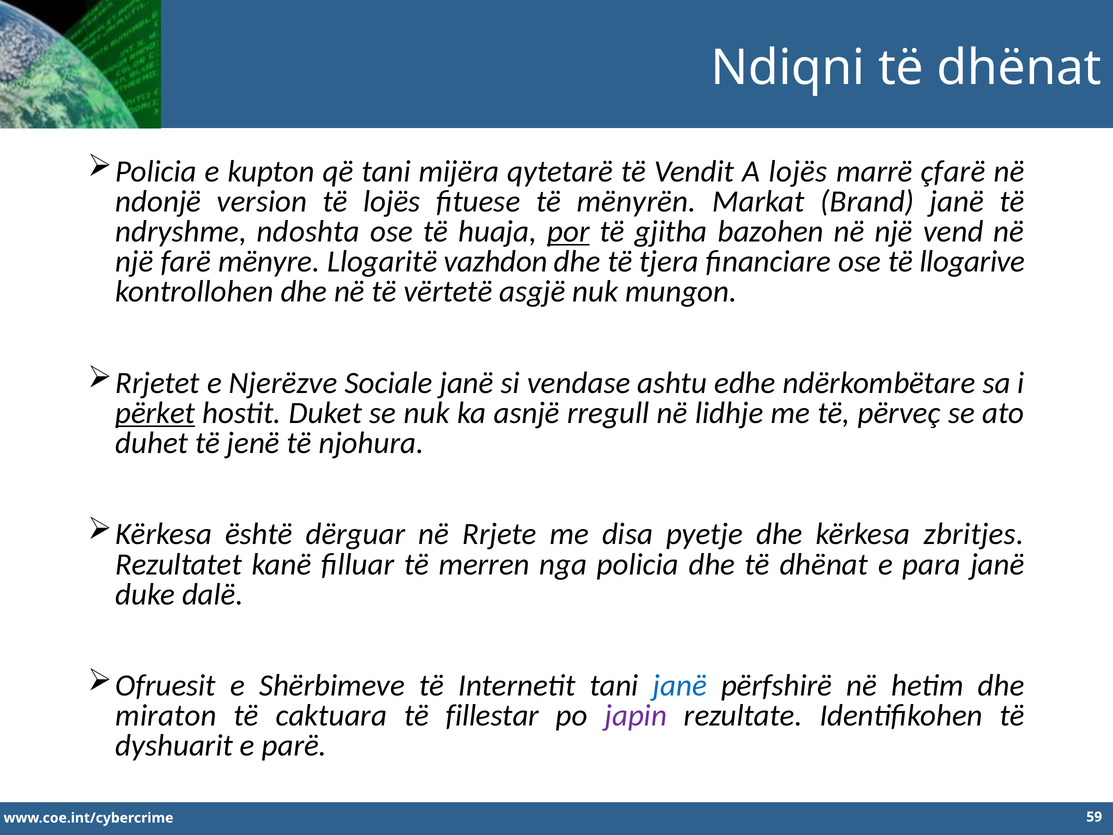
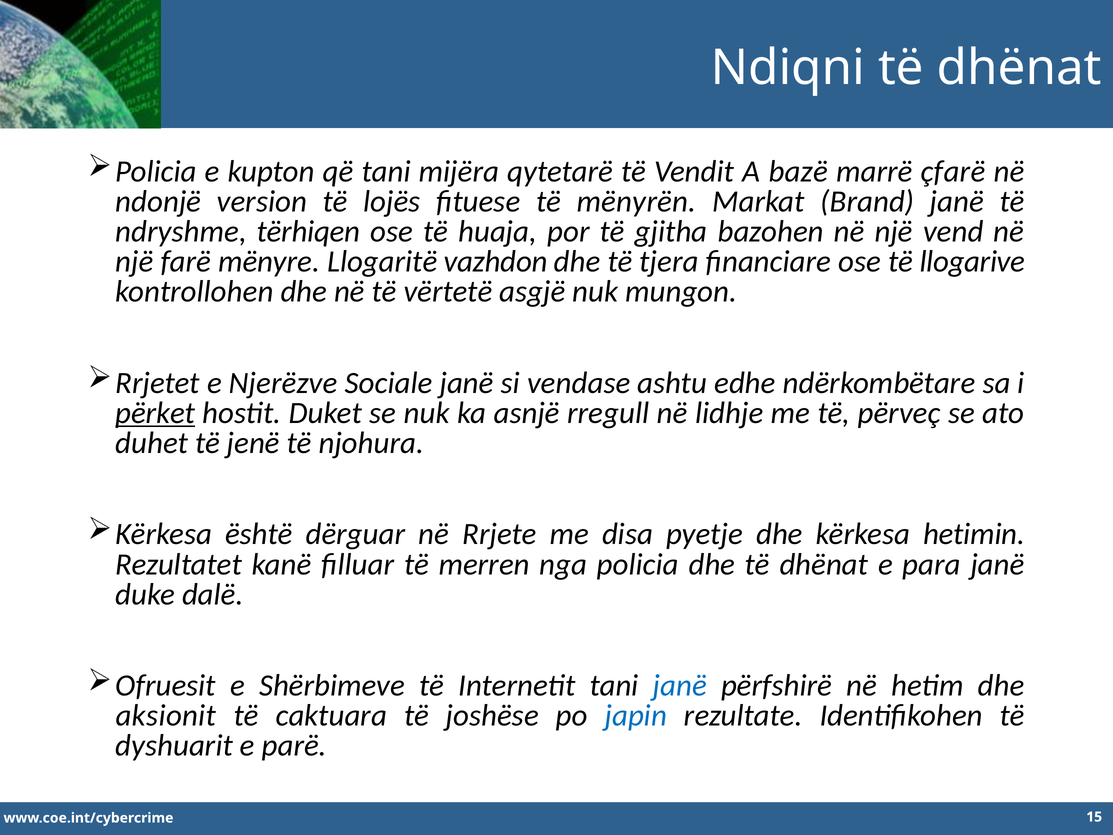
A lojës: lojës -> bazë
ndoshta: ndoshta -> tërhiqen
por underline: present -> none
zbritjes: zbritjes -> hetimin
miraton: miraton -> aksionit
fillestar: fillestar -> joshëse
japin colour: purple -> blue
59: 59 -> 15
